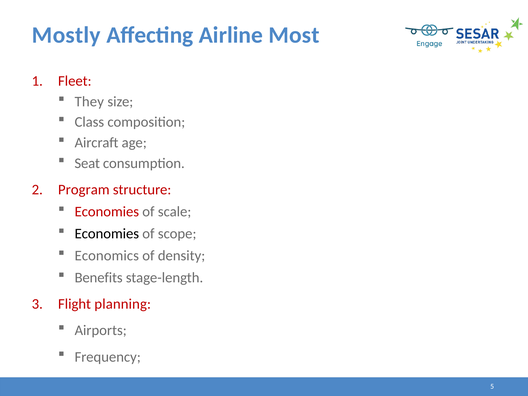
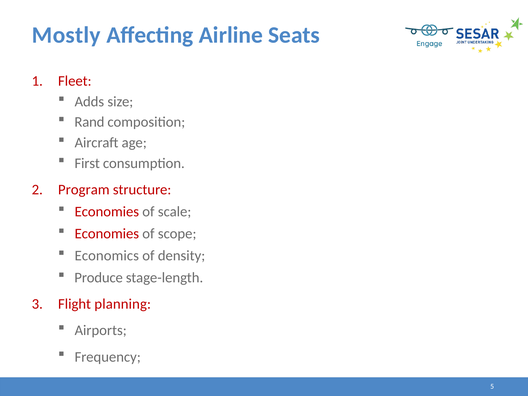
Most: Most -> Seats
They: They -> Adds
Class: Class -> Rand
Seat: Seat -> First
Economies at (107, 234) colour: black -> red
Benefits: Benefits -> Produce
